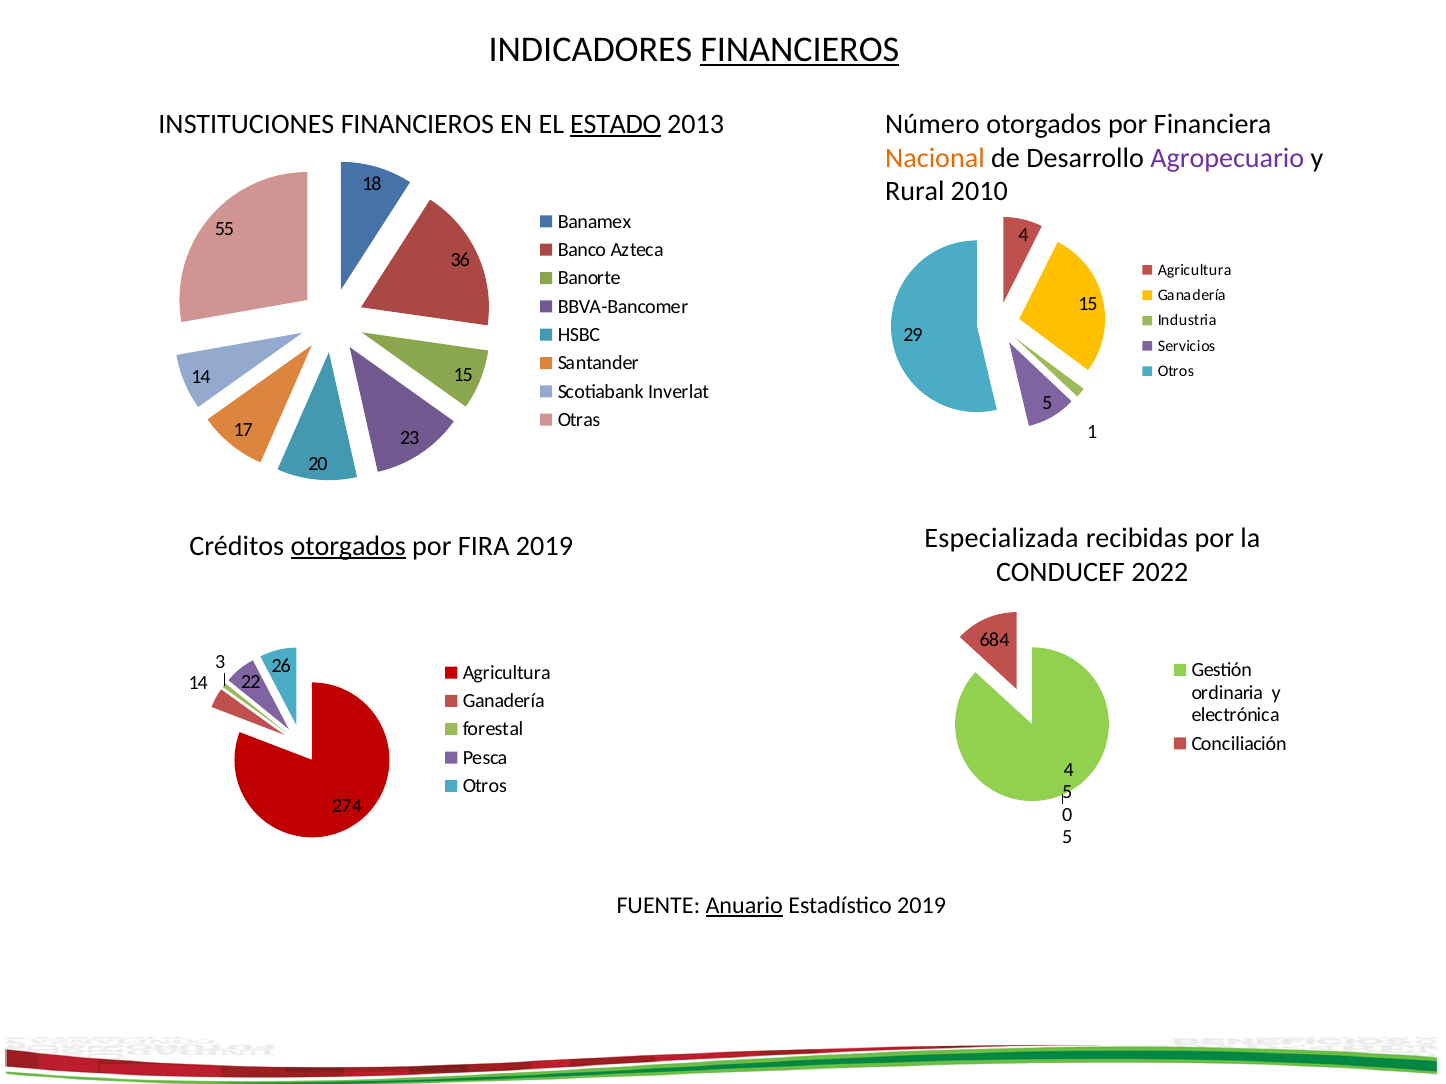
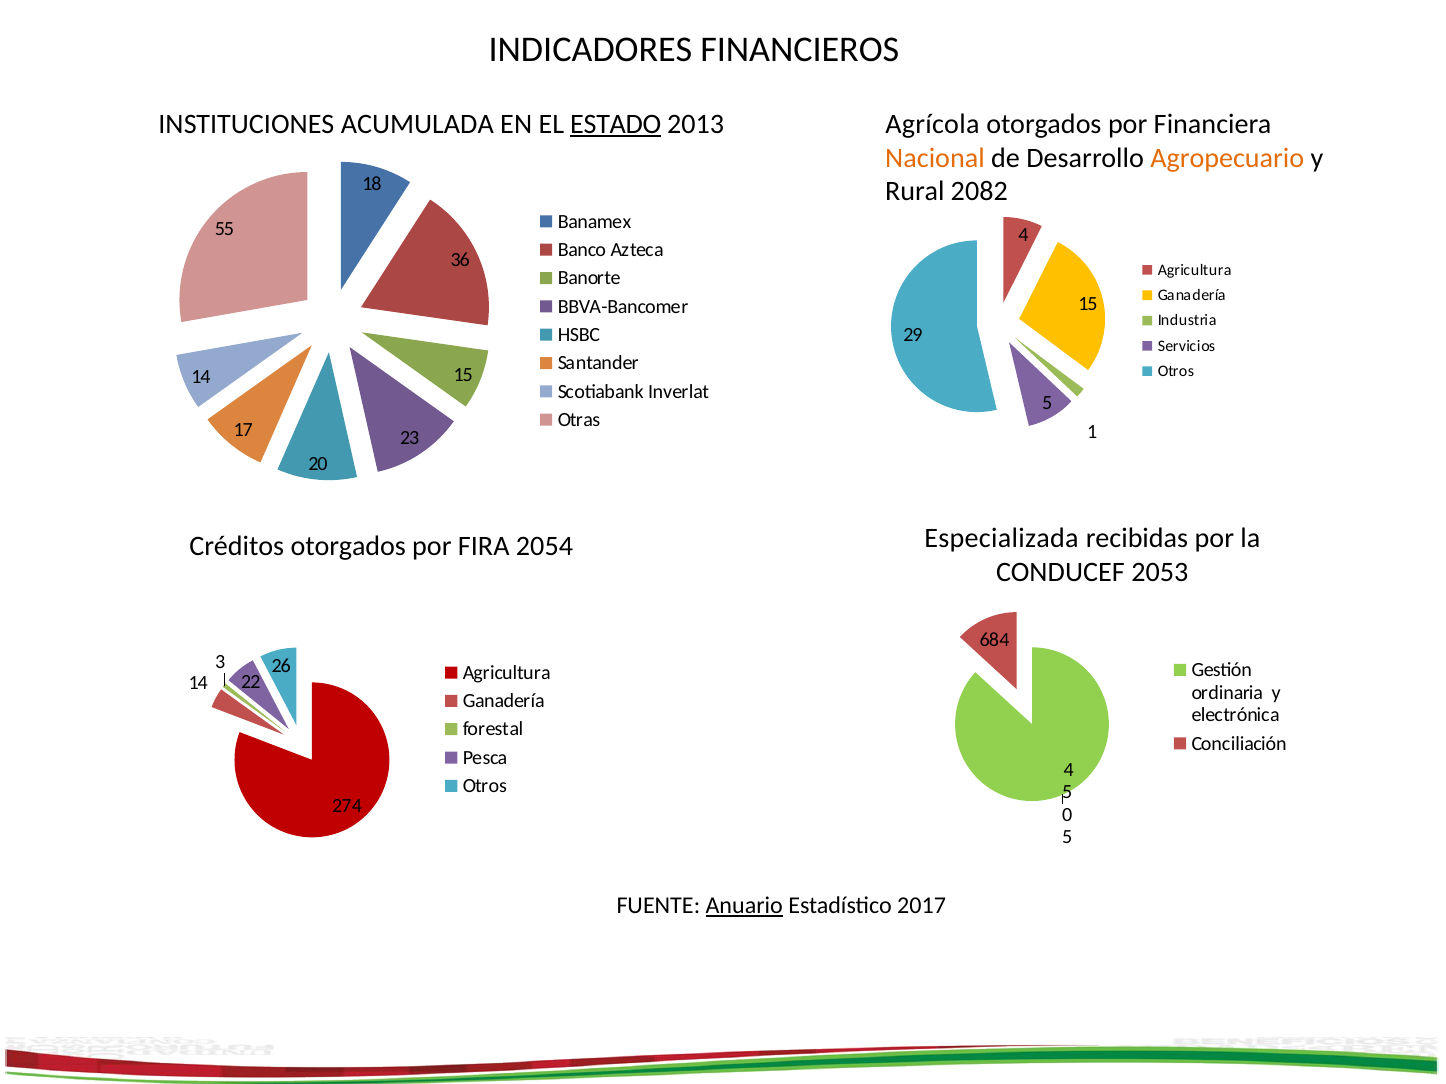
FINANCIEROS at (800, 50) underline: present -> none
INSTITUCIONES FINANCIEROS: FINANCIEROS -> ACUMULADA
Número: Número -> Agrícola
Agropecuario colour: purple -> orange
2010: 2010 -> 2082
otorgados at (348, 546) underline: present -> none
FIRA 2019: 2019 -> 2054
2022: 2022 -> 2053
Estadístico 2019: 2019 -> 2017
